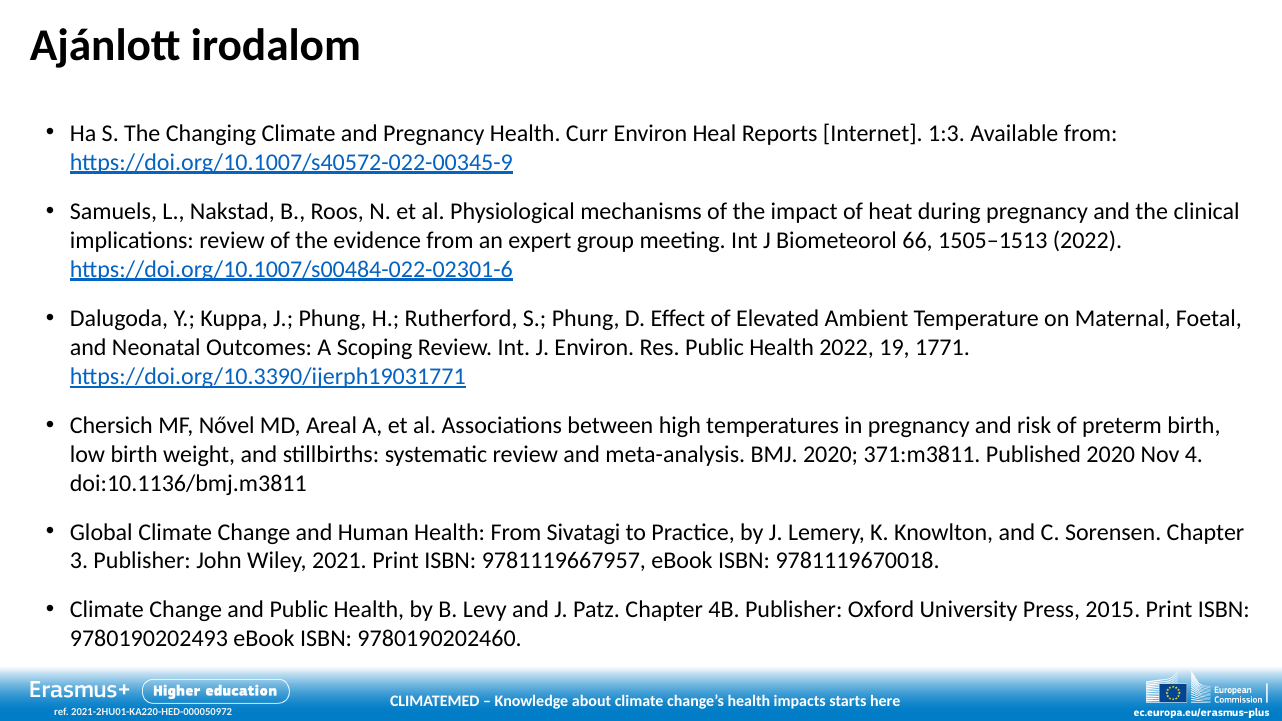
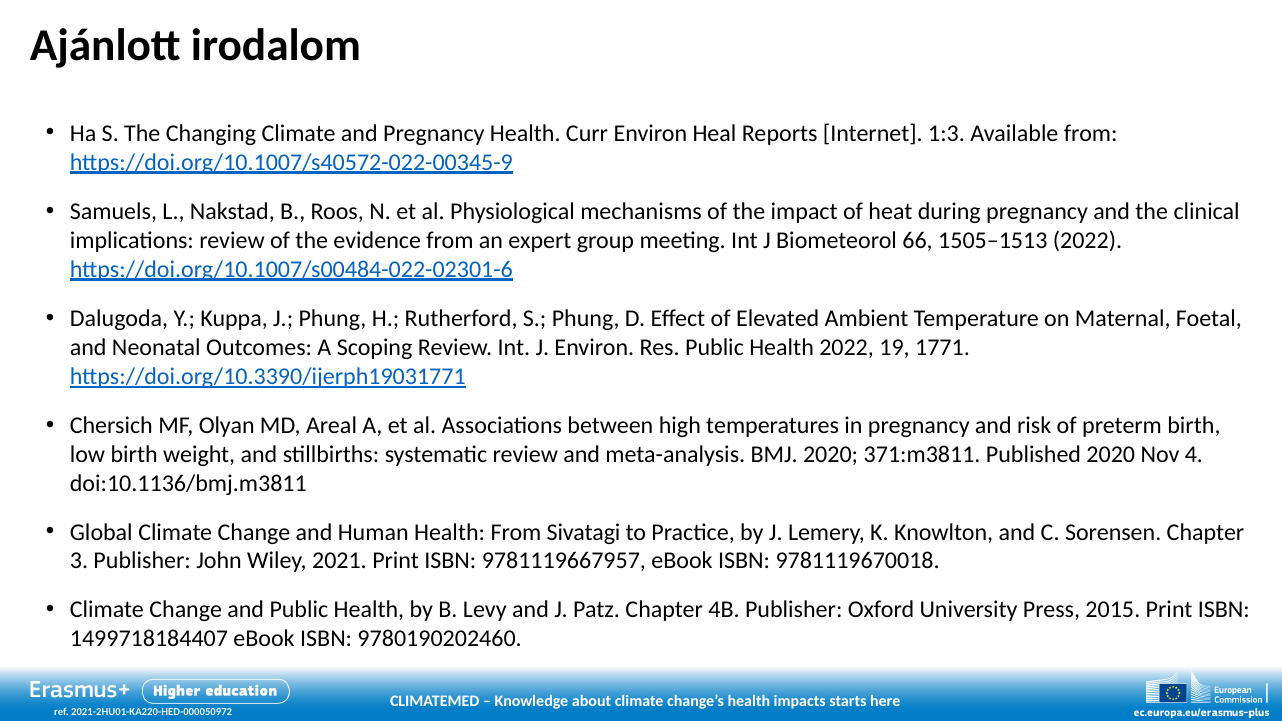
Nővel: Nővel -> Olyan
9780190202493: 9780190202493 -> 1499718184407
